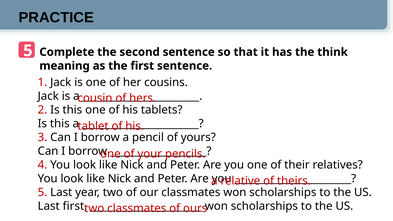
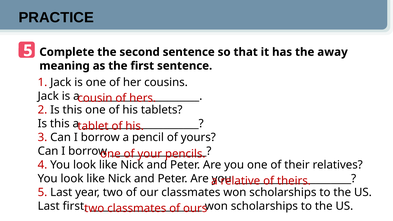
think: think -> away
